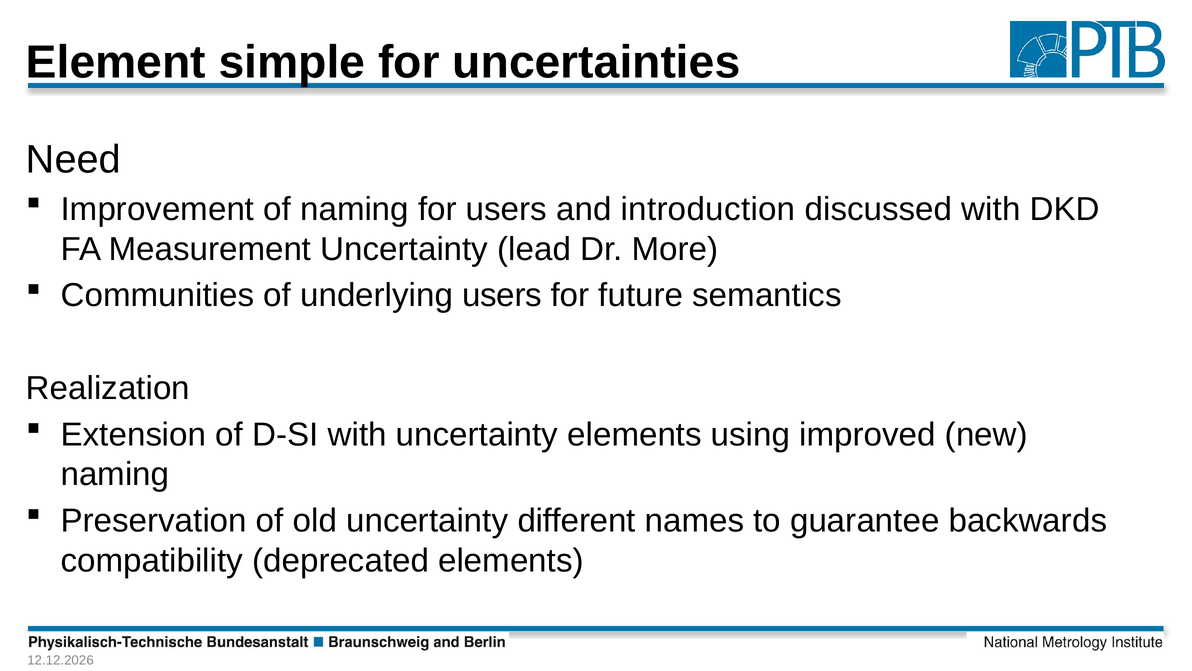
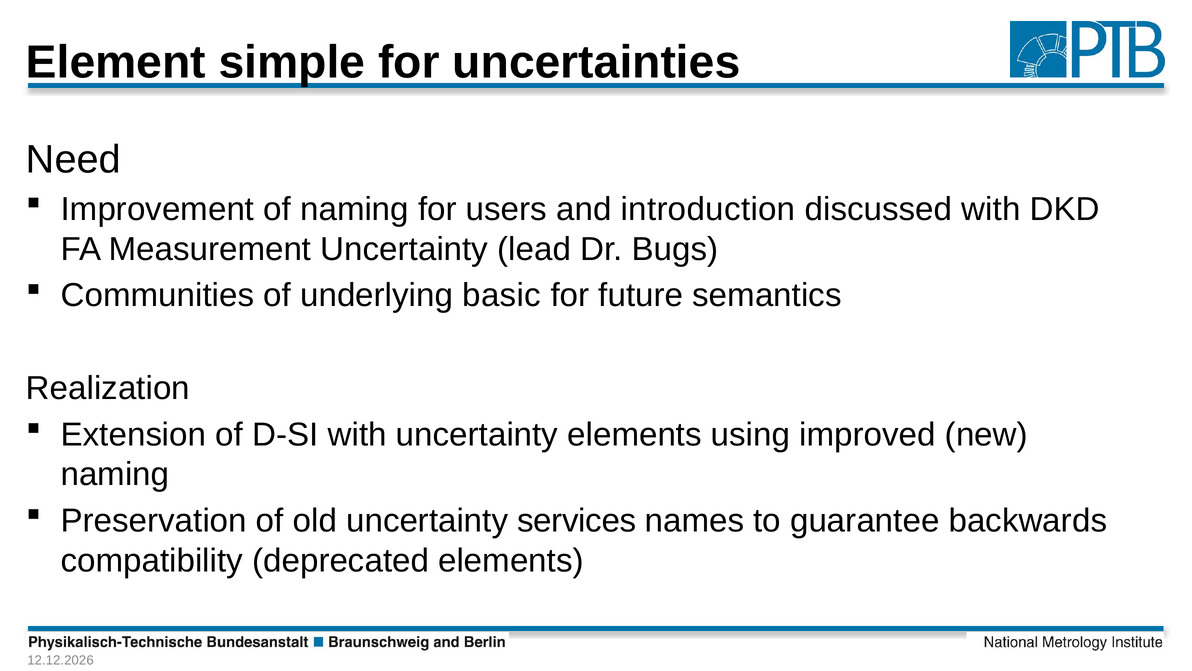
More: More -> Bugs
underlying users: users -> basic
different: different -> services
